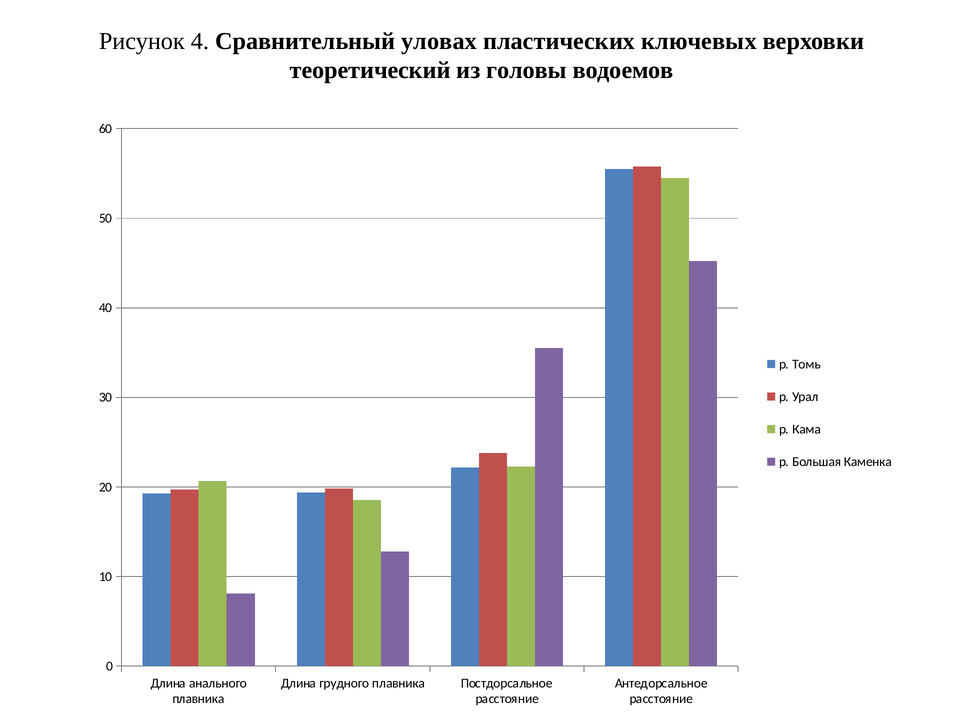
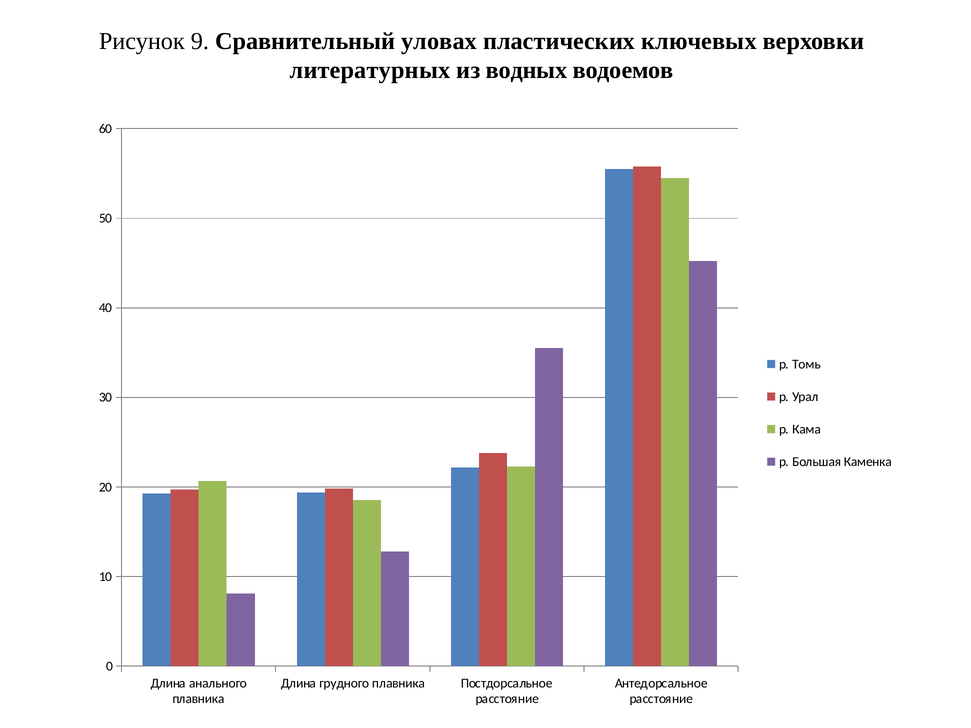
4: 4 -> 9
теоретический: теоретический -> литературных
головы: головы -> водных
